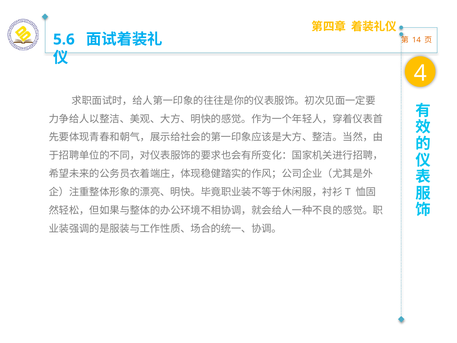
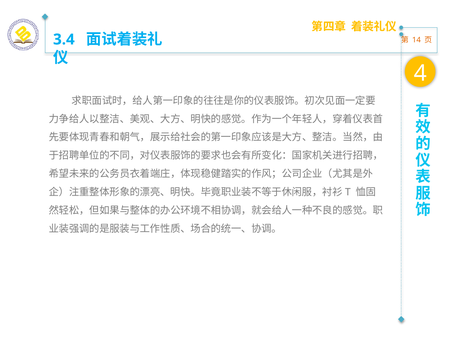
5.6: 5.6 -> 3.4
